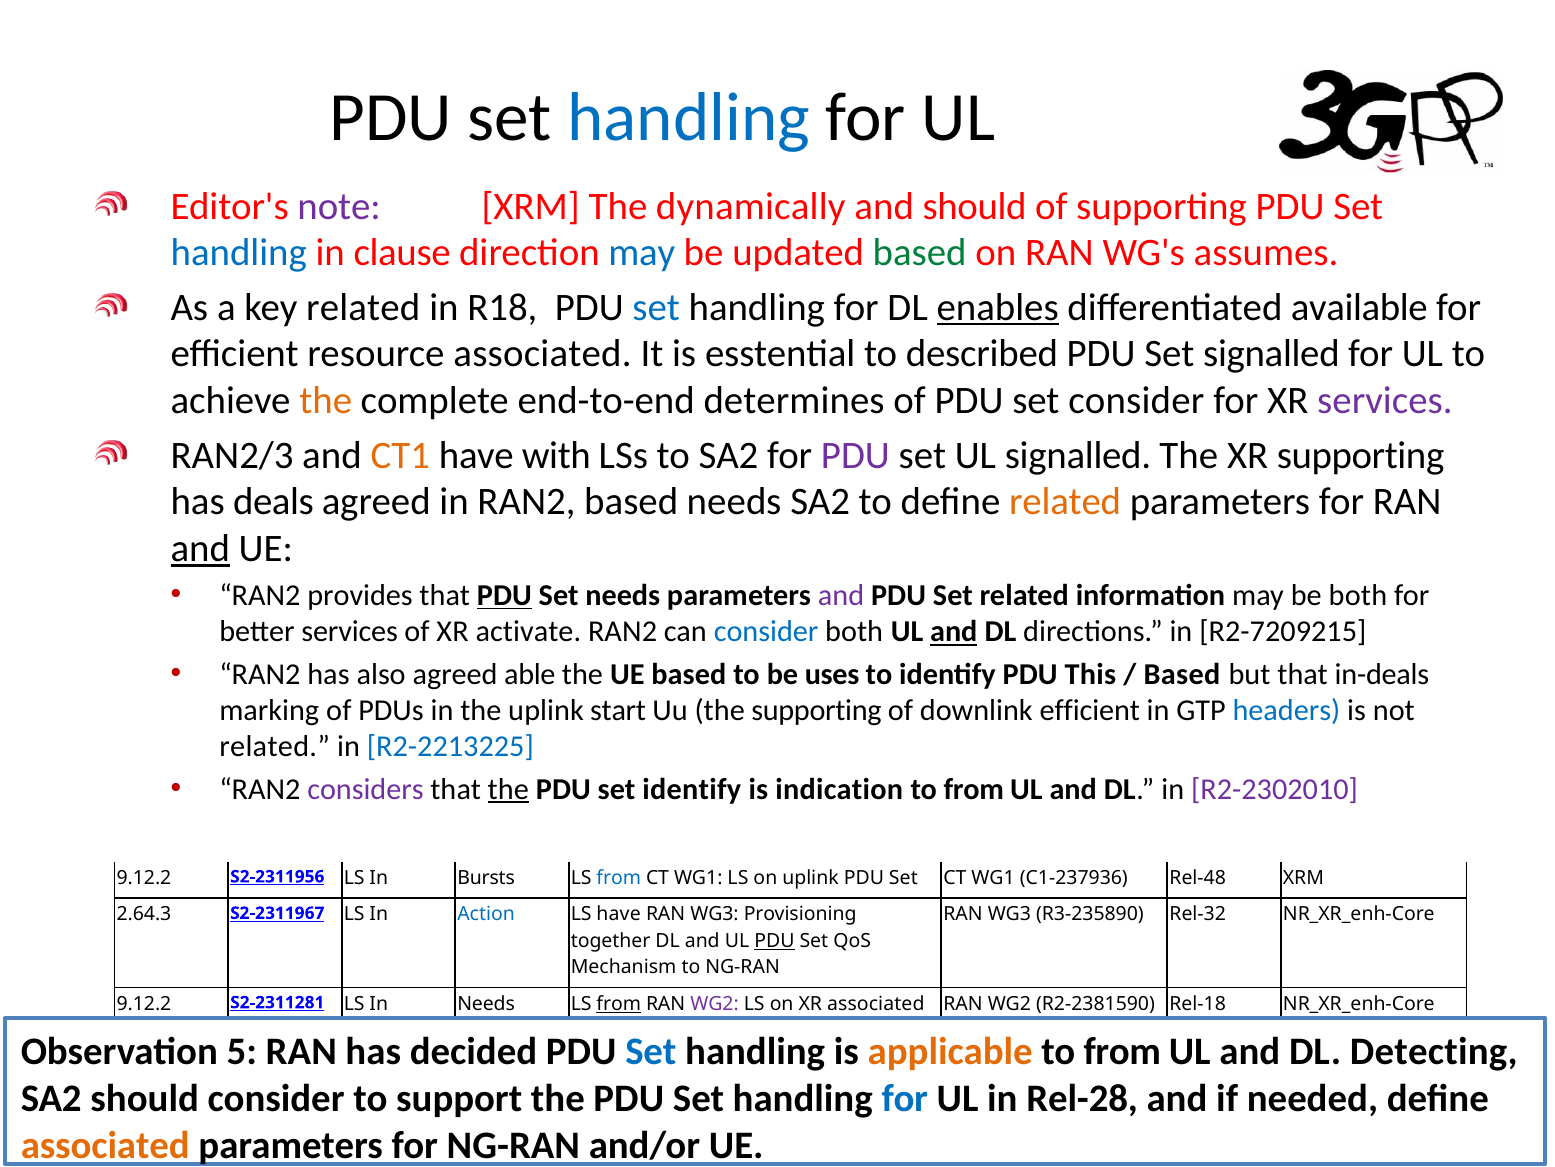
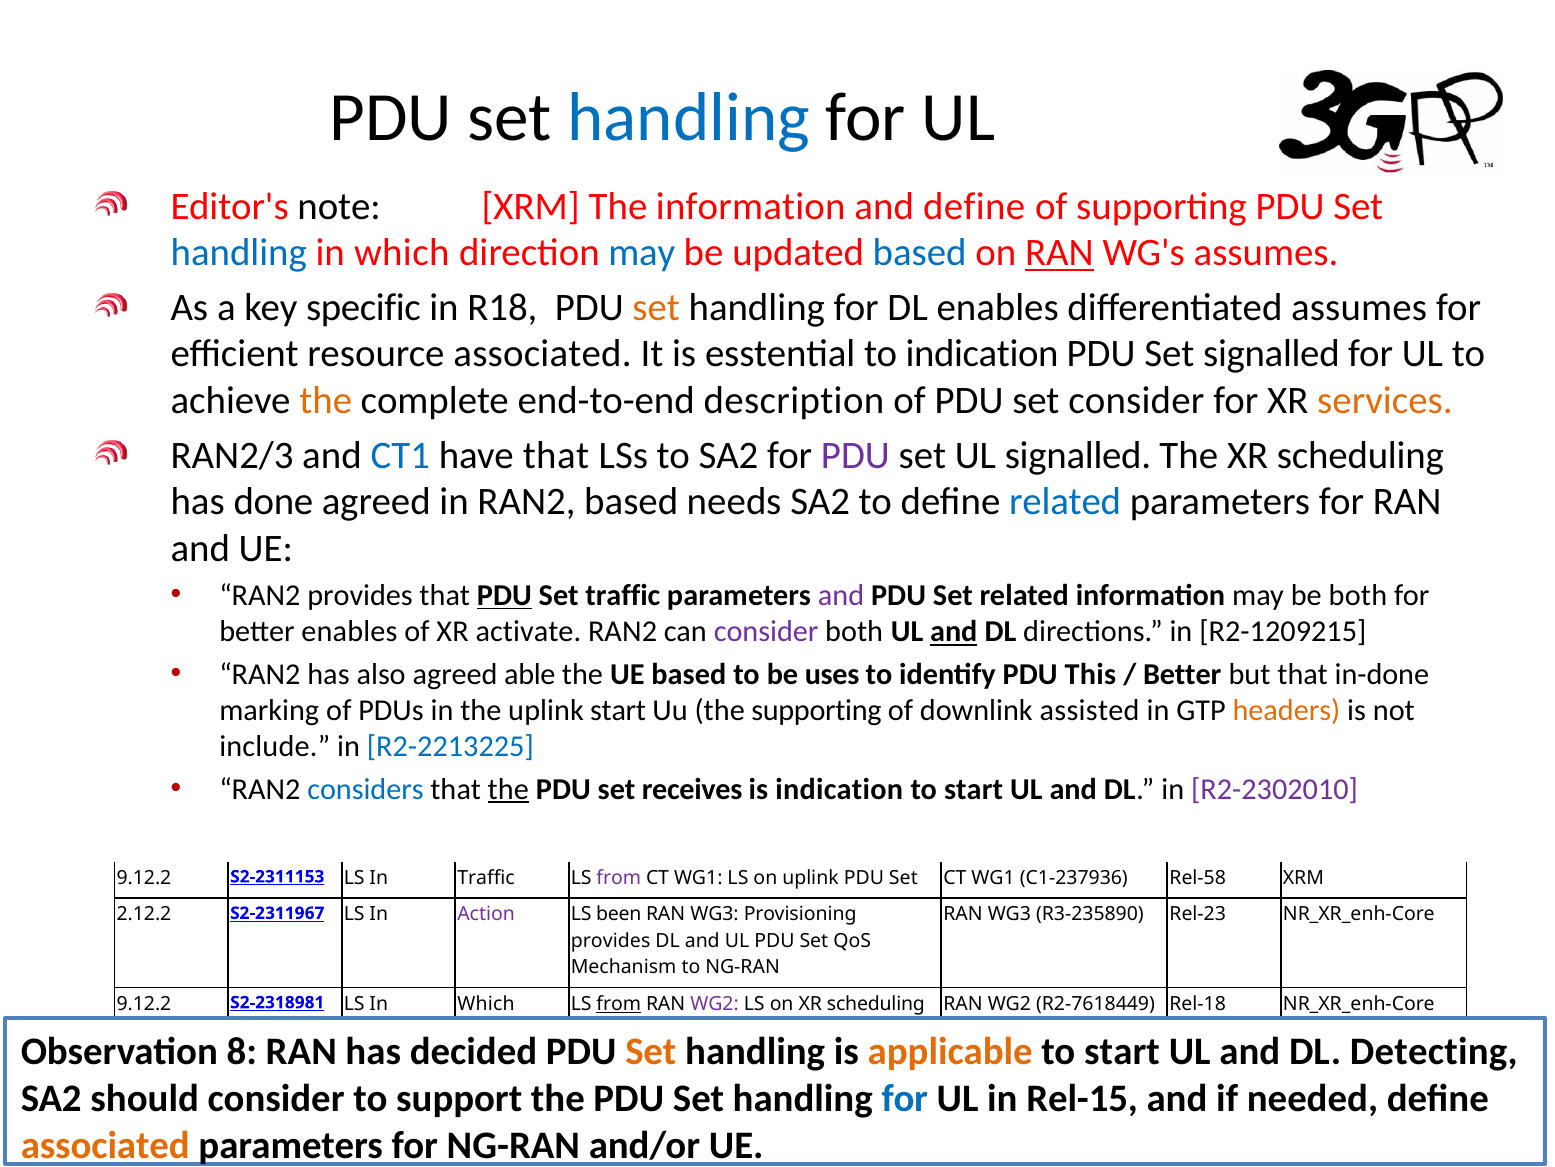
note colour: purple -> black
The dynamically: dynamically -> information
and should: should -> define
clause at (402, 253): clause -> which
based at (920, 253) colour: green -> blue
RAN at (1059, 253) underline: none -> present
key related: related -> specific
set at (656, 307) colour: blue -> orange
enables at (998, 307) underline: present -> none
differentiated available: available -> assumes
to described: described -> indication
determines: determines -> description
services at (1385, 401) colour: purple -> orange
CT1 colour: orange -> blue
have with: with -> that
The XR supporting: supporting -> scheduling
deals: deals -> done
related at (1065, 502) colour: orange -> blue
and at (200, 548) underline: present -> none
Set needs: needs -> traffic
better services: services -> enables
consider at (766, 631) colour: blue -> purple
R2-7209215: R2-7209215 -> R2-1209215
Based at (1182, 674): Based -> Better
in-deals: in-deals -> in-done
downlink efficient: efficient -> assisted
headers colour: blue -> orange
related at (275, 746): related -> include
considers colour: purple -> blue
set identify: identify -> receives
from at (974, 789): from -> start
S2-2311956: S2-2311956 -> S2-2311153
In Bursts: Bursts -> Traffic
from at (619, 878) colour: blue -> purple
Rel-48: Rel-48 -> Rel-58
2.64.3: 2.64.3 -> 2.12.2
Action colour: blue -> purple
LS have: have -> been
Rel-32: Rel-32 -> Rel-23
together at (611, 940): together -> provides
PDU at (775, 940) underline: present -> none
S2-2311281: S2-2311281 -> S2-2318981
LS In Needs: Needs -> Which
on XR associated: associated -> scheduling
R2-2381590: R2-2381590 -> R2-7618449
5: 5 -> 8
Set at (651, 1051) colour: blue -> orange
from at (1122, 1051): from -> start
Rel-28: Rel-28 -> Rel-15
